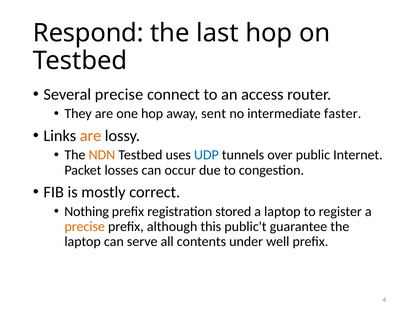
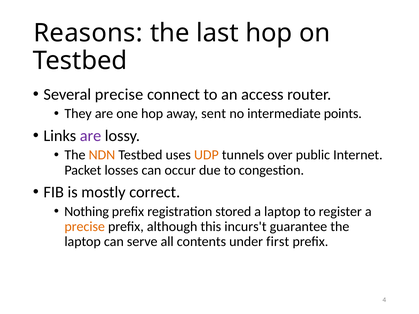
Respond: Respond -> Reasons
faster: faster -> points
are at (91, 136) colour: orange -> purple
UDP colour: blue -> orange
public't: public't -> incurs't
well: well -> first
